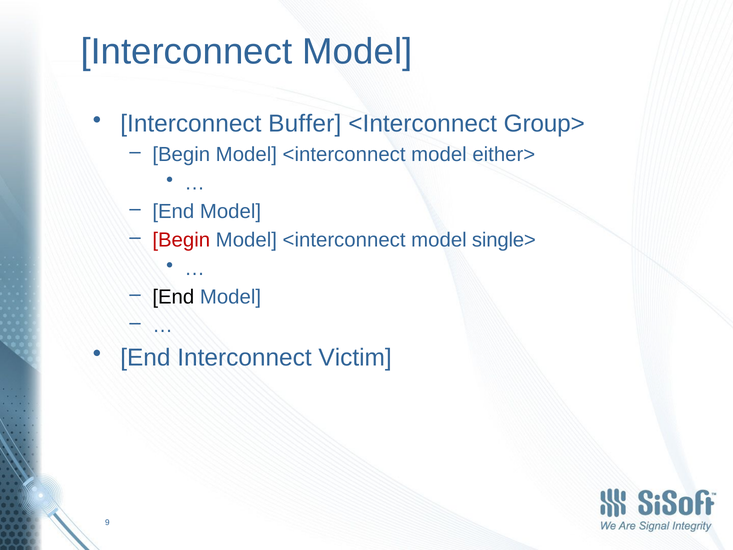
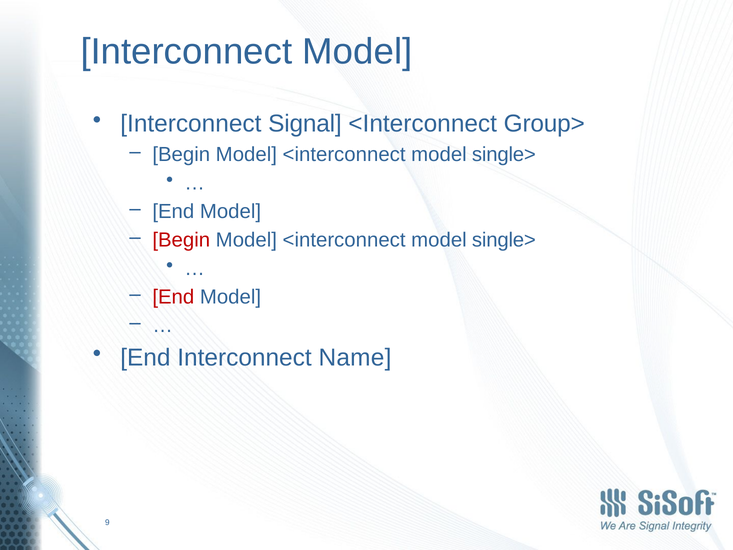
Buffer: Buffer -> Signal
either> at (504, 155): either> -> single>
End at (173, 297) colour: black -> red
Victim: Victim -> Name
